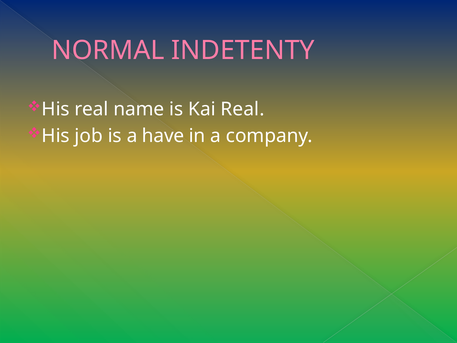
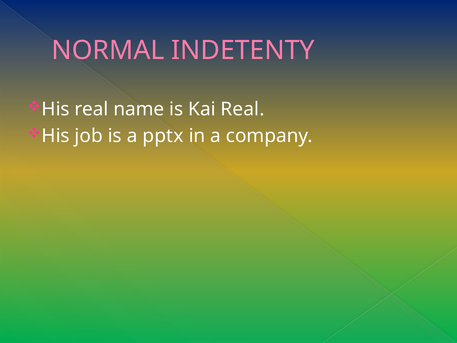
have: have -> pptx
